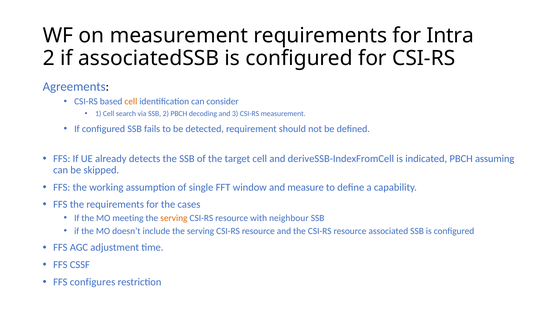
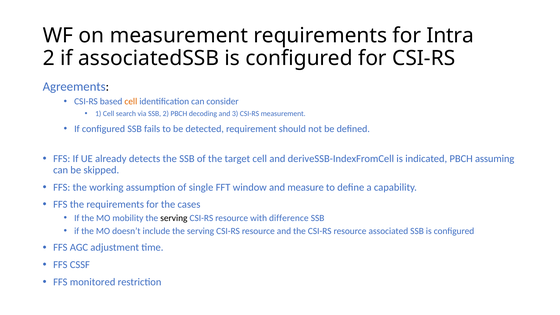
meeting: meeting -> mobility
serving at (174, 218) colour: orange -> black
neighbour: neighbour -> difference
configures: configures -> monitored
